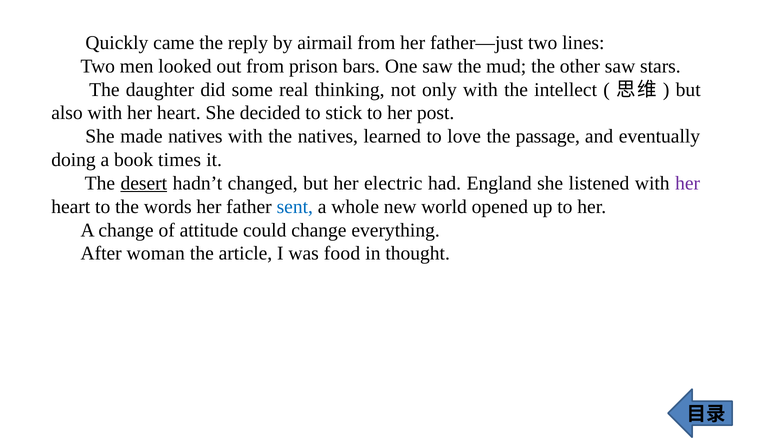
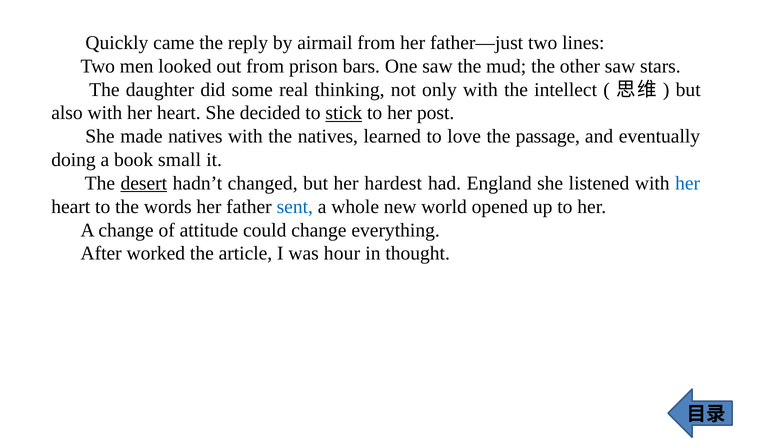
stick underline: none -> present
times: times -> small
electric: electric -> hardest
her at (688, 183) colour: purple -> blue
woman: woman -> worked
food: food -> hour
